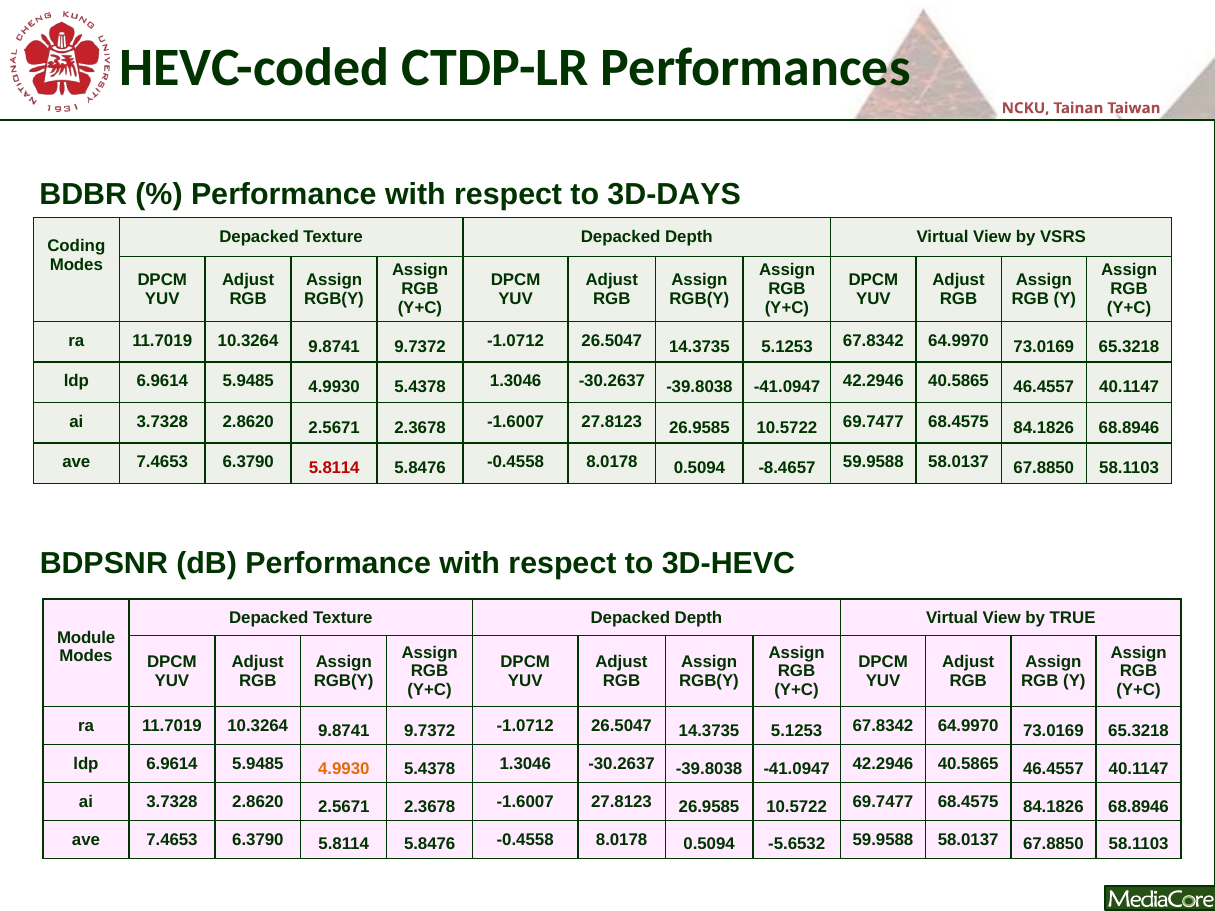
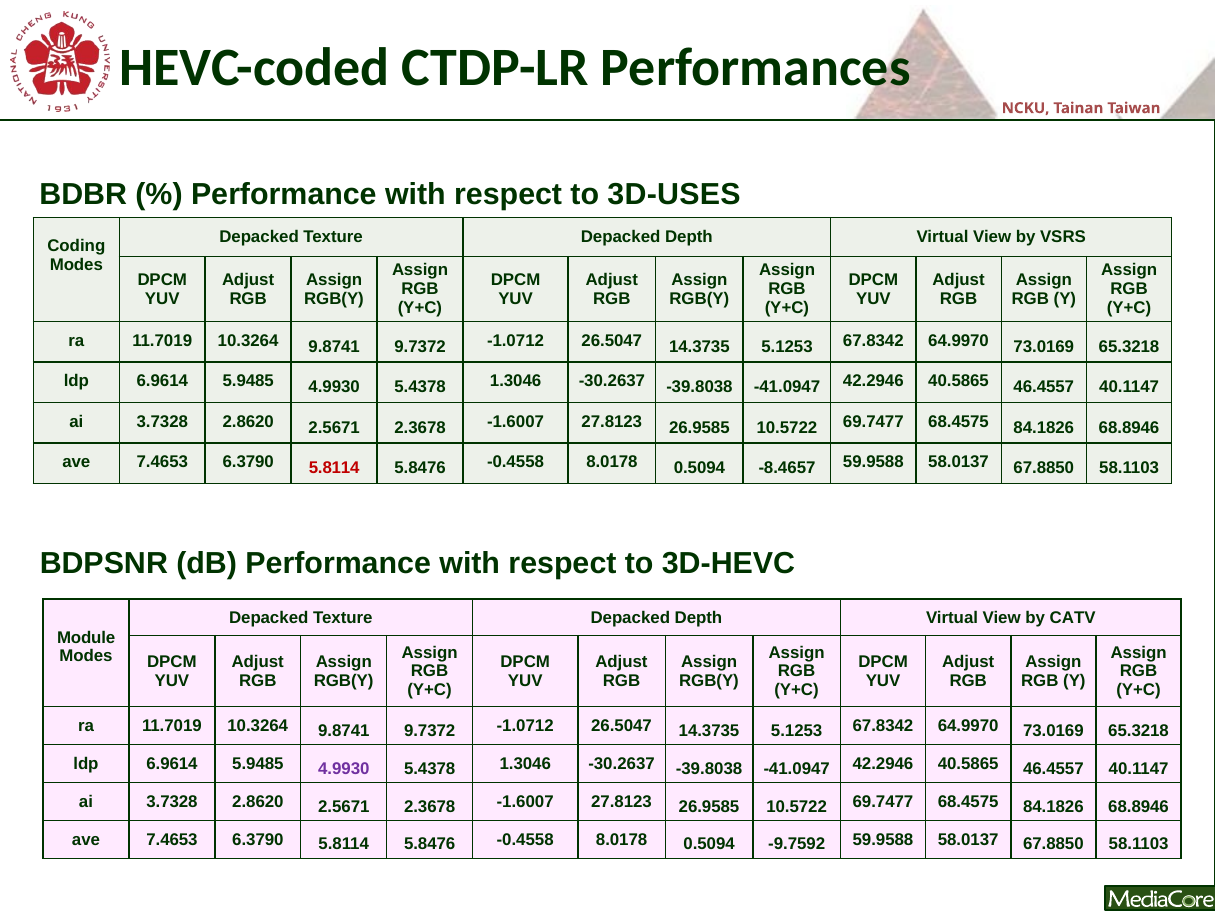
3D-DAYS: 3D-DAYS -> 3D-USES
TRUE: TRUE -> CATV
4.9930 at (344, 769) colour: orange -> purple
-5.6532: -5.6532 -> -9.7592
